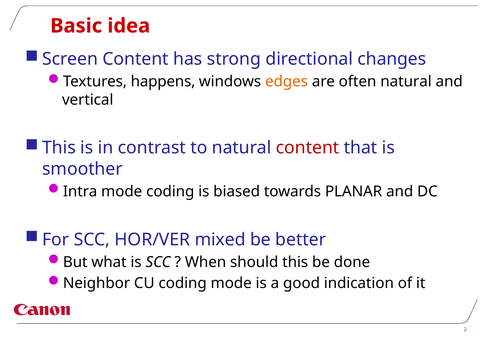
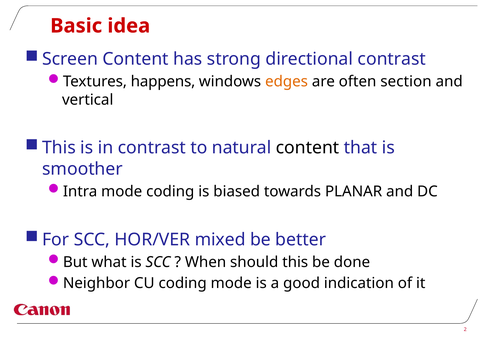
directional changes: changes -> contrast
often natural: natural -> section
content at (308, 148) colour: red -> black
